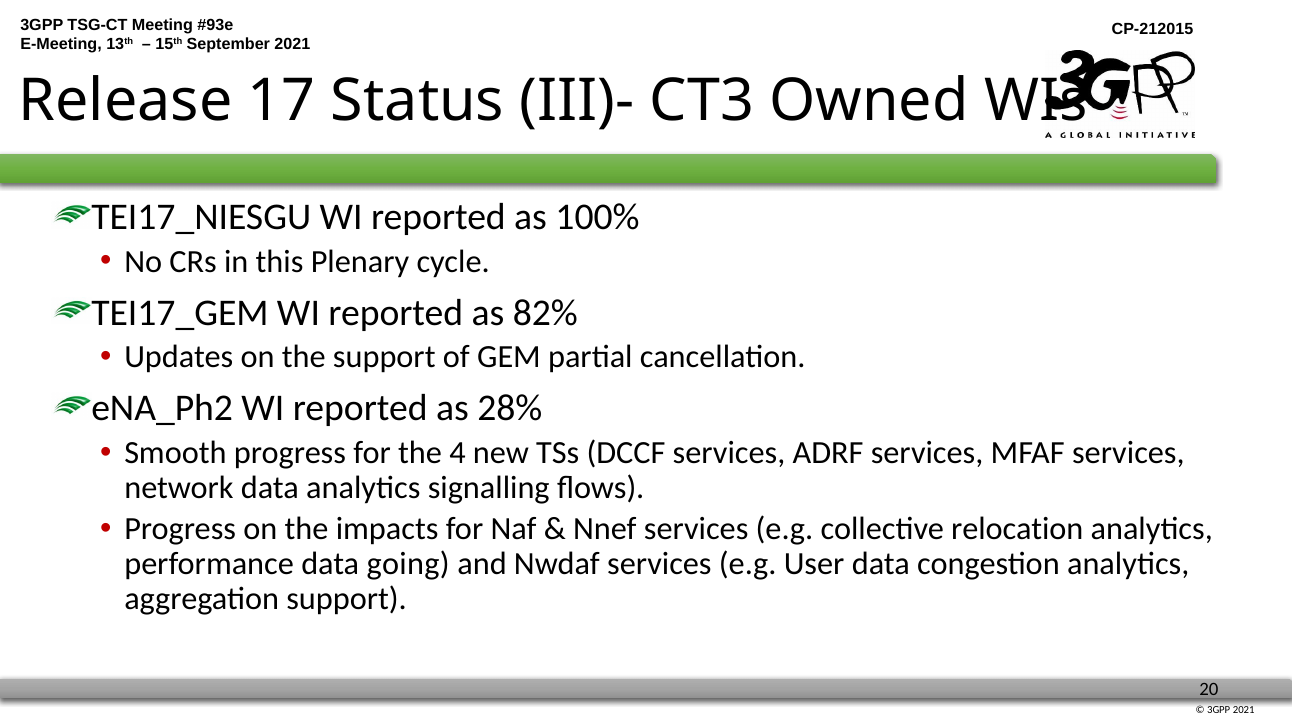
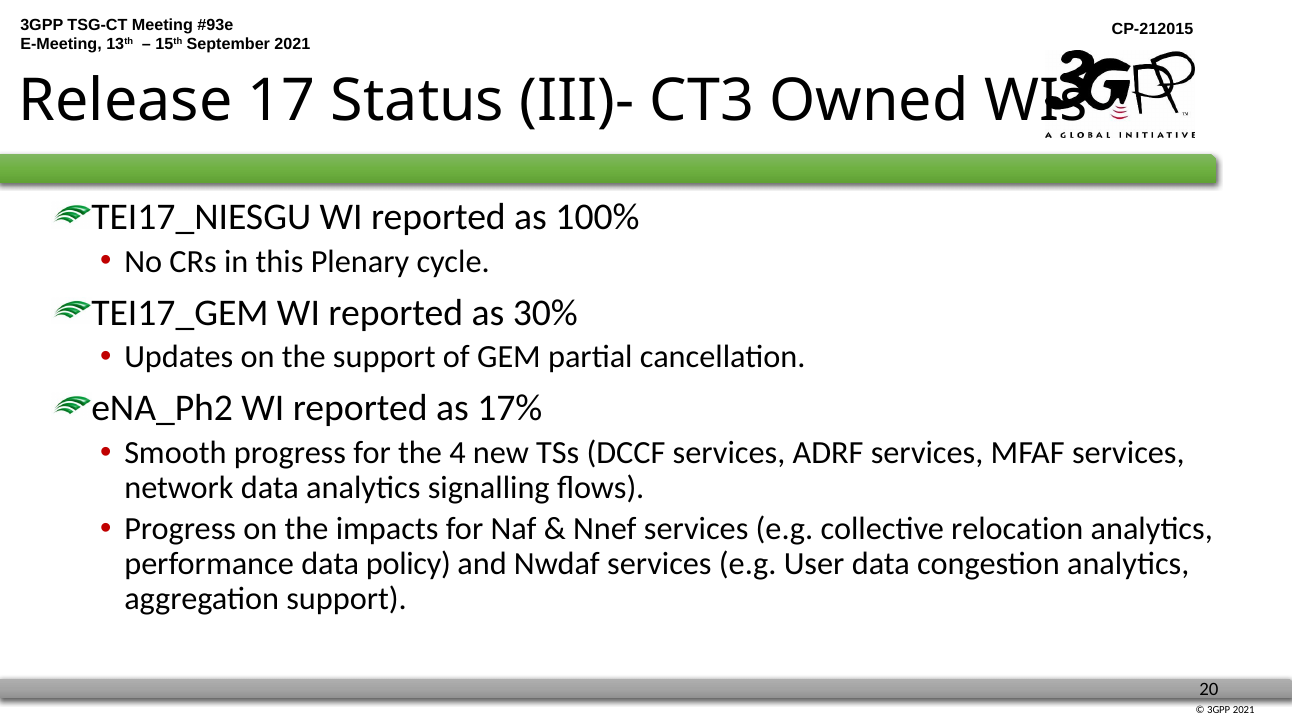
82%: 82% -> 30%
28%: 28% -> 17%
going: going -> policy
